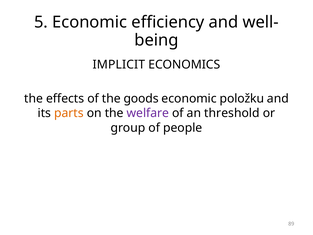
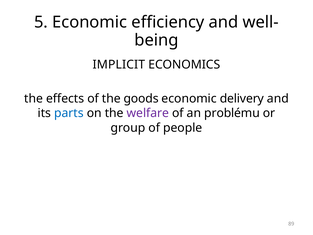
položku: položku -> delivery
parts colour: orange -> blue
threshold: threshold -> problému
